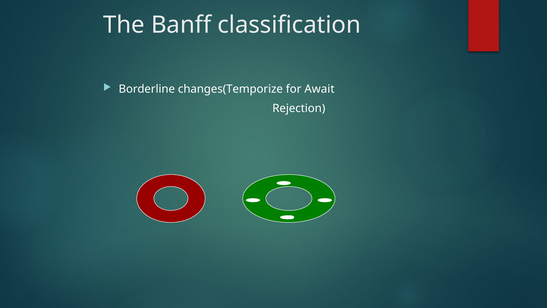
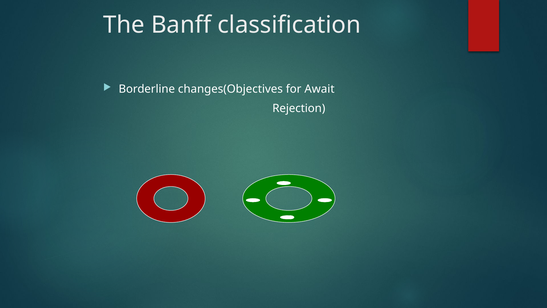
changes(Temporize: changes(Temporize -> changes(Objectives
